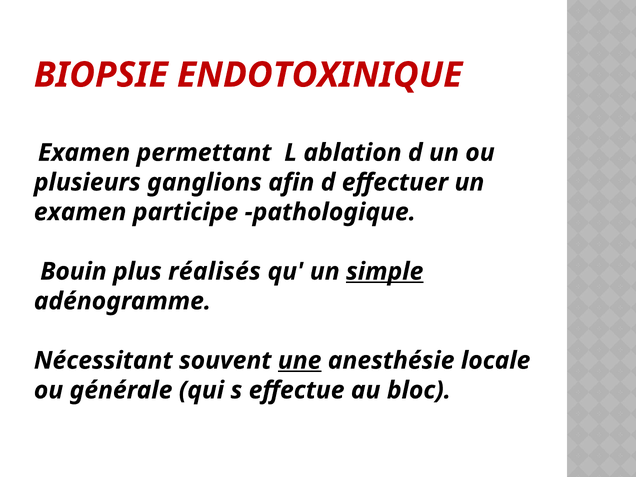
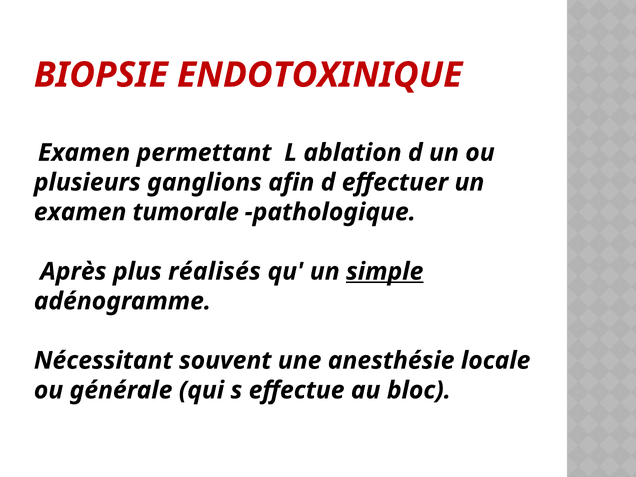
participe: participe -> tumorale
Bouin: Bouin -> Après
une underline: present -> none
